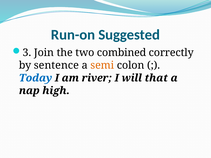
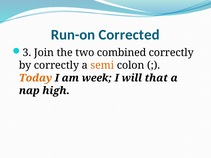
Suggested: Suggested -> Corrected
by sentence: sentence -> correctly
Today colour: blue -> orange
river: river -> week
